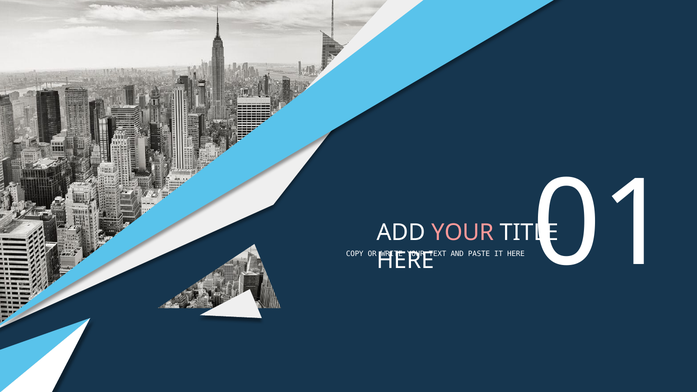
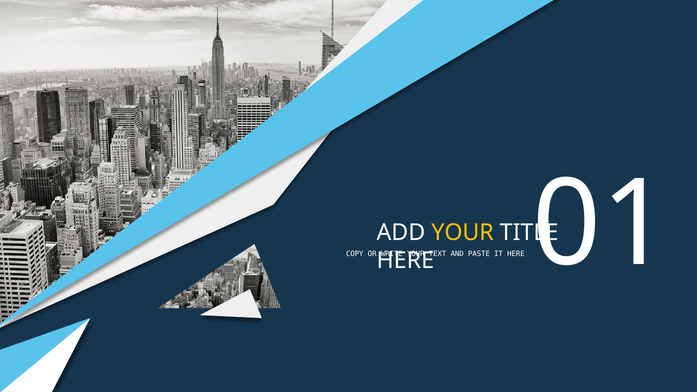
YOUR at (463, 233) colour: pink -> yellow
